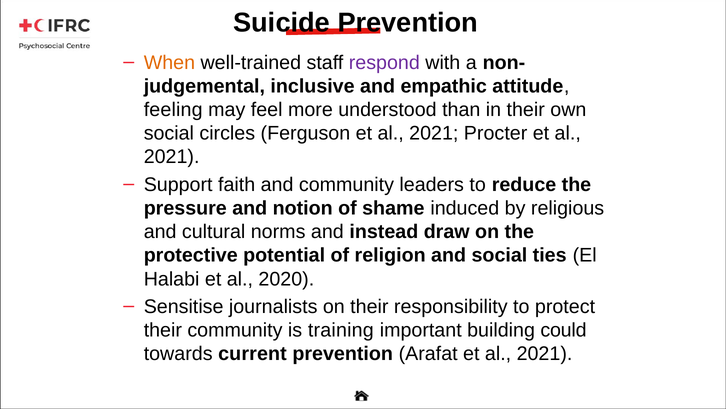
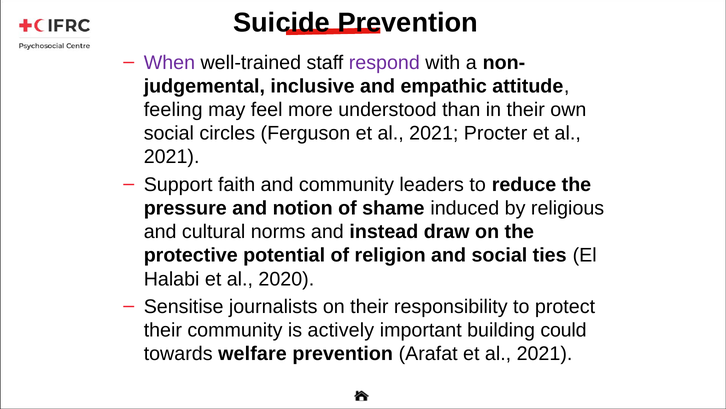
When colour: orange -> purple
training: training -> actively
current: current -> welfare
